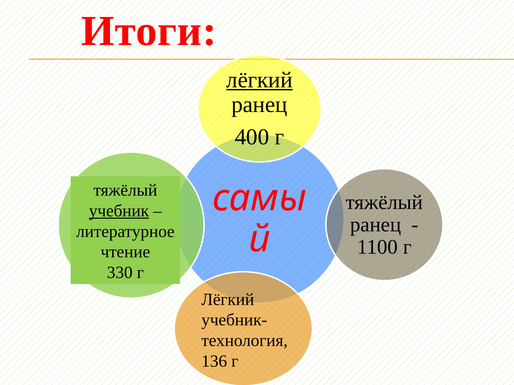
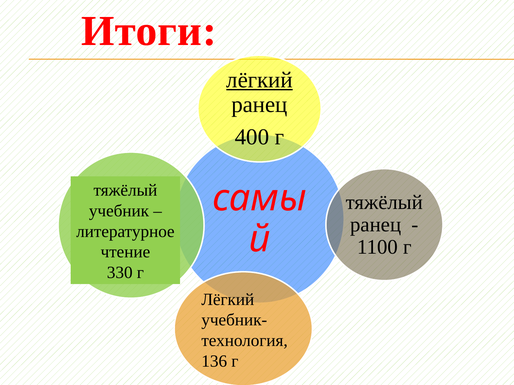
учебник underline: present -> none
